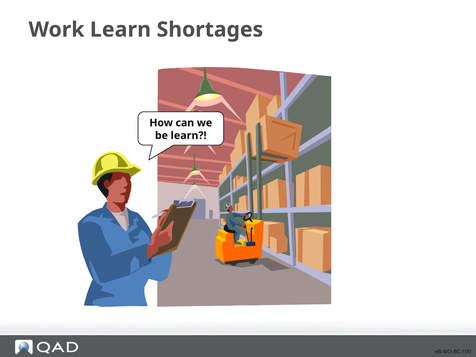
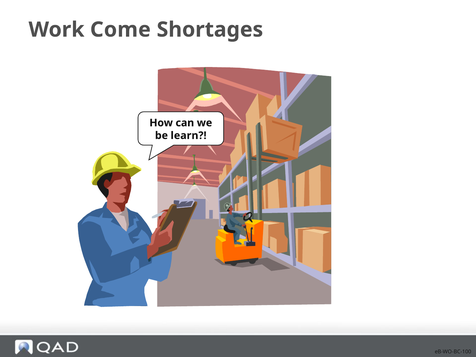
Work Learn: Learn -> Come
